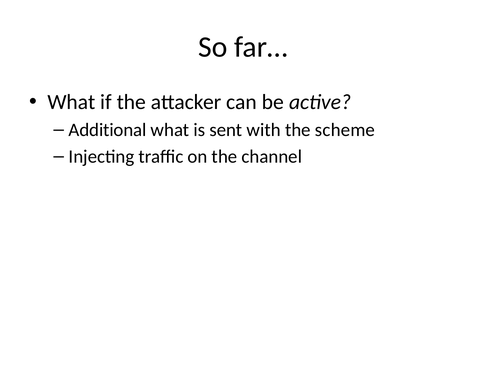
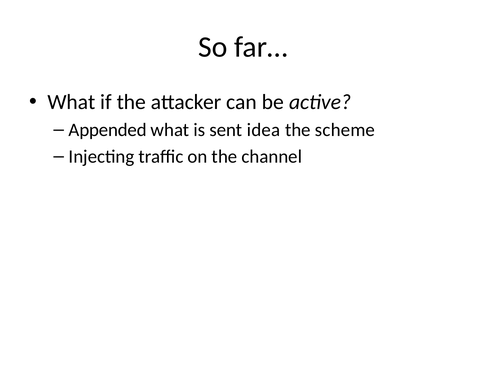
Additional: Additional -> Appended
with: with -> idea
